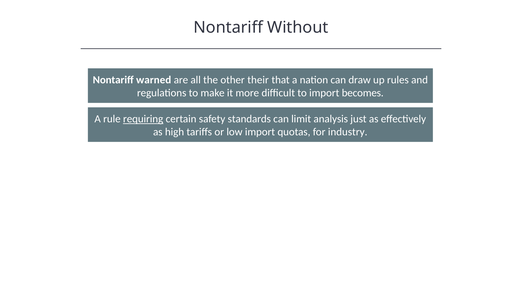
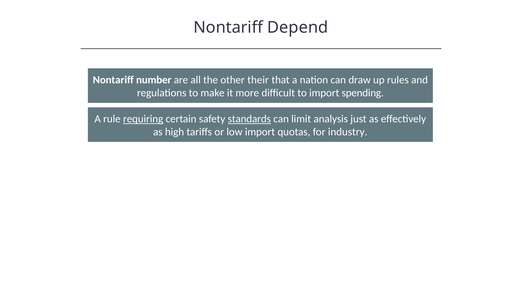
Without: Without -> Depend
warned: warned -> number
becomes: becomes -> spending
standards underline: none -> present
